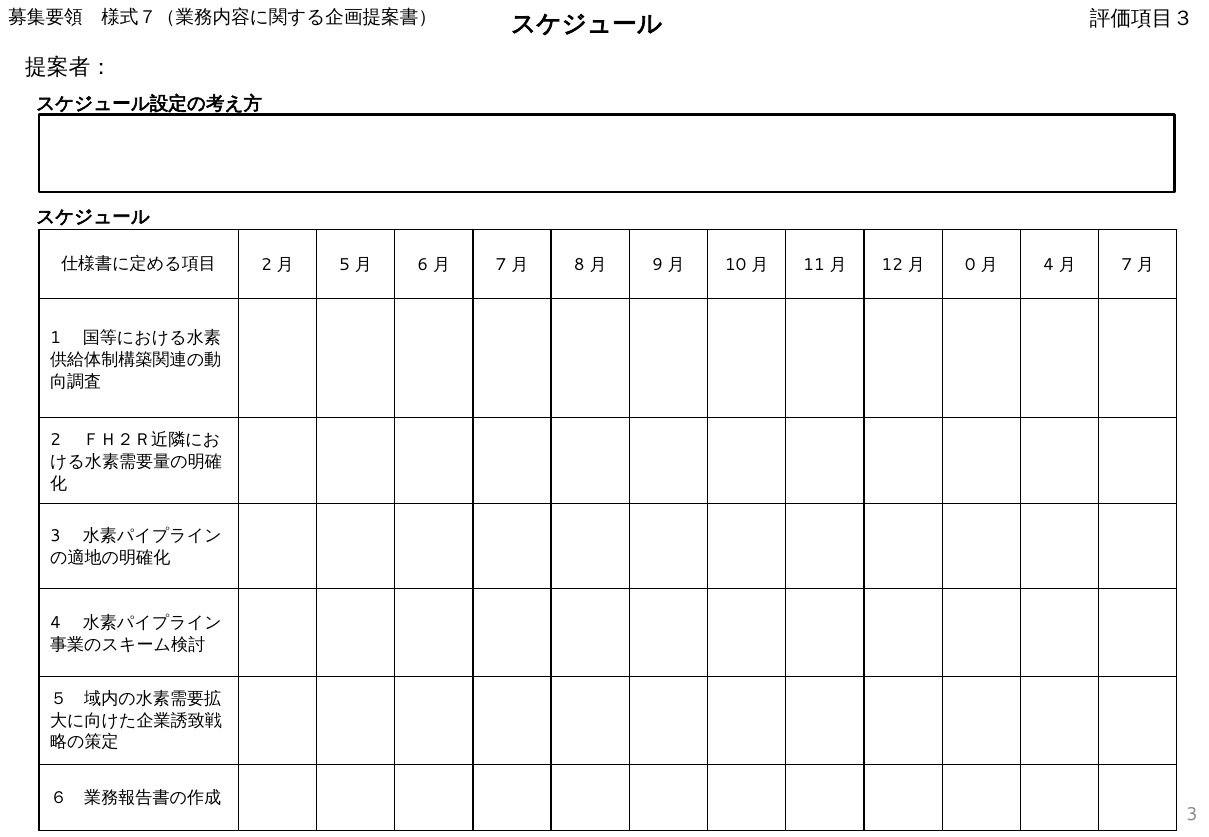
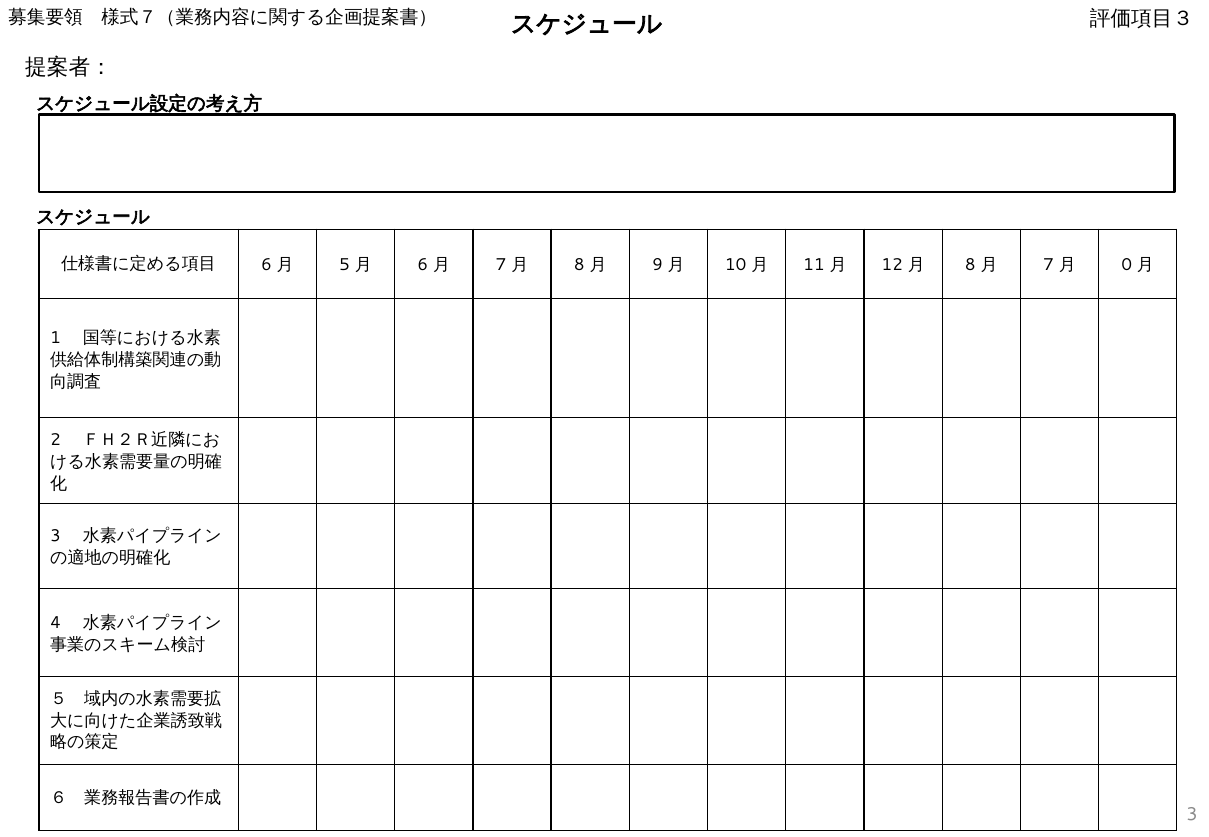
2 at (266, 265): 2 -> 6
0 at (970, 265): 0 -> 8
4 at (1048, 265): 4 -> 7
7 at (1127, 265): 7 -> 0
